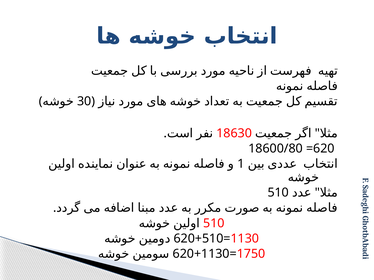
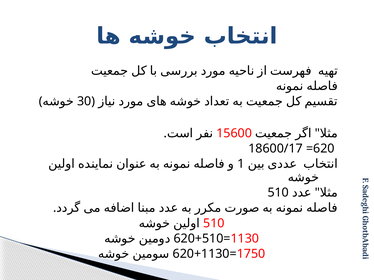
18630: 18630 -> 15600
18600/80: 18600/80 -> 18600/17
